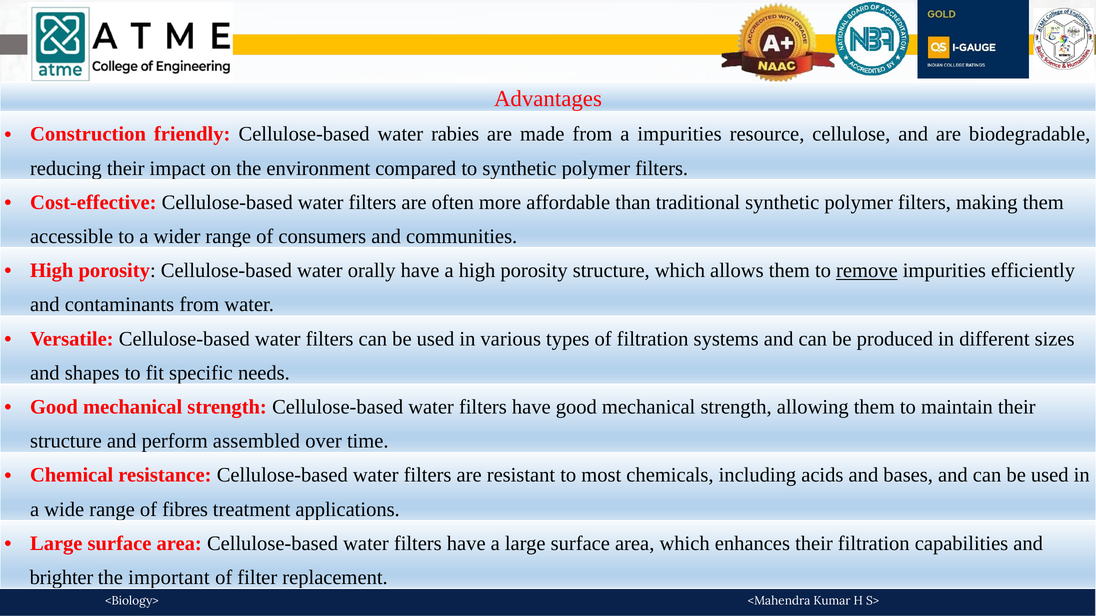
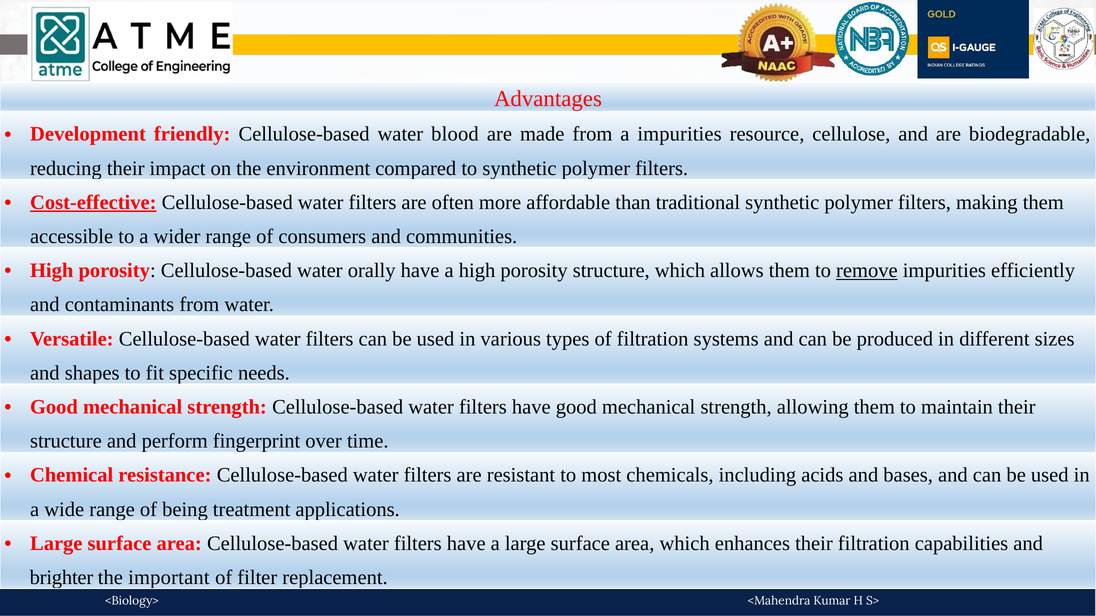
Construction: Construction -> Development
rabies: rabies -> blood
Cost-effective underline: none -> present
assembled: assembled -> fingerprint
fibres: fibres -> being
